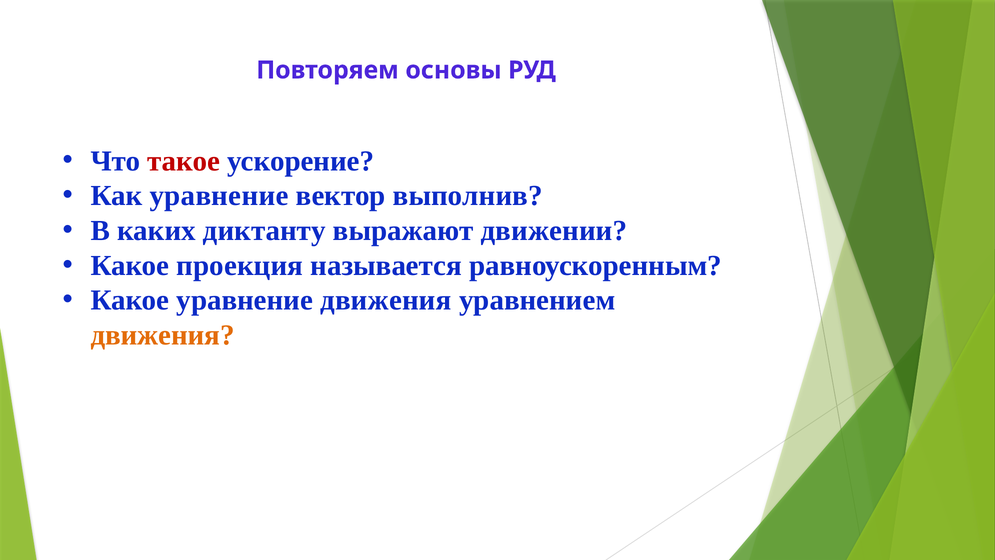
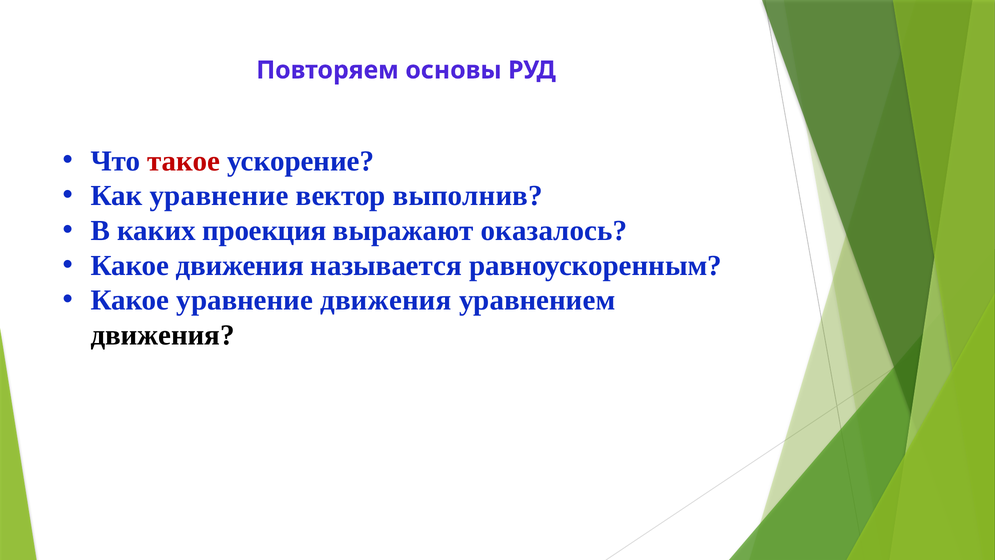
диктанту: диктанту -> проекция
движении: движении -> оказалось
Какое проекция: проекция -> движения
движения at (163, 335) colour: orange -> black
